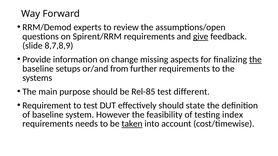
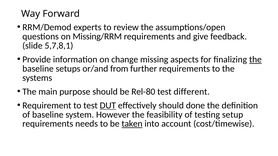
Spirent/RRM: Spirent/RRM -> Missing/RRM
give underline: present -> none
8,7,8,9: 8,7,8,9 -> 5,7,8,1
Rel-85: Rel-85 -> Rel-80
DUT underline: none -> present
state: state -> done
index: index -> setup
